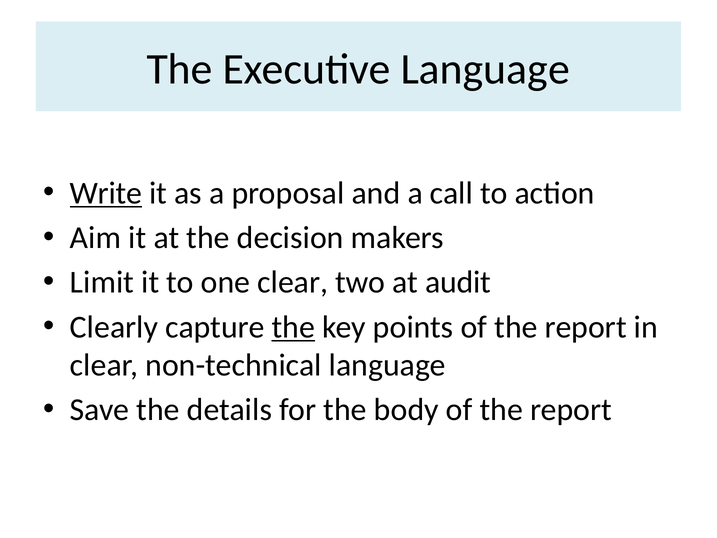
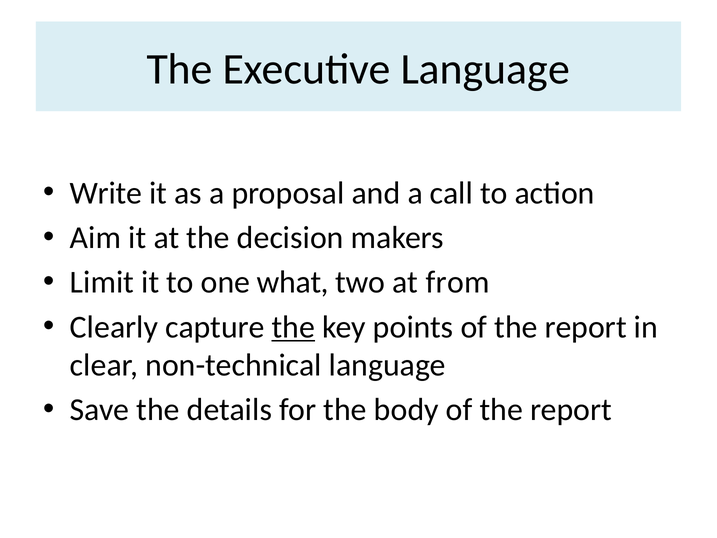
Write underline: present -> none
one clear: clear -> what
audit: audit -> from
